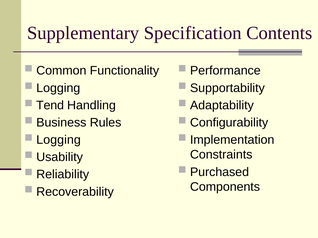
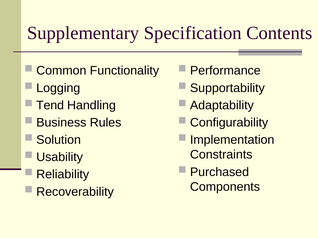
Logging at (59, 140): Logging -> Solution
